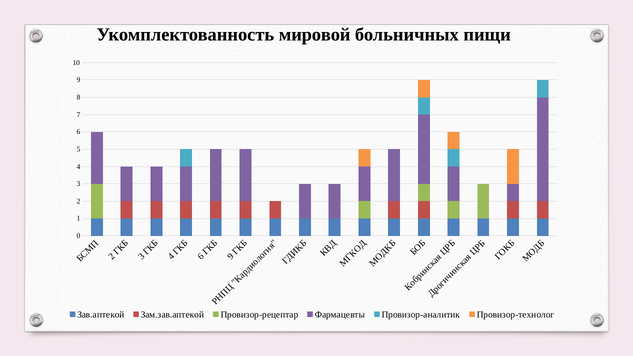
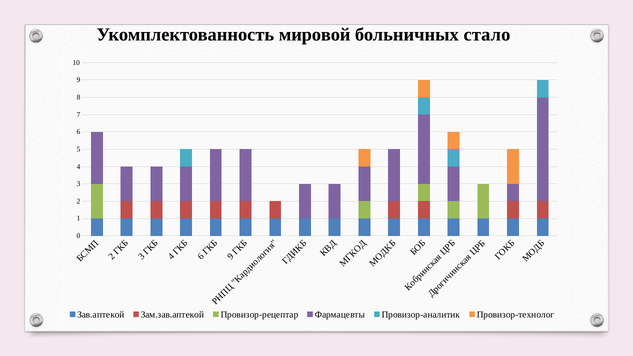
пищи: пищи -> стало
